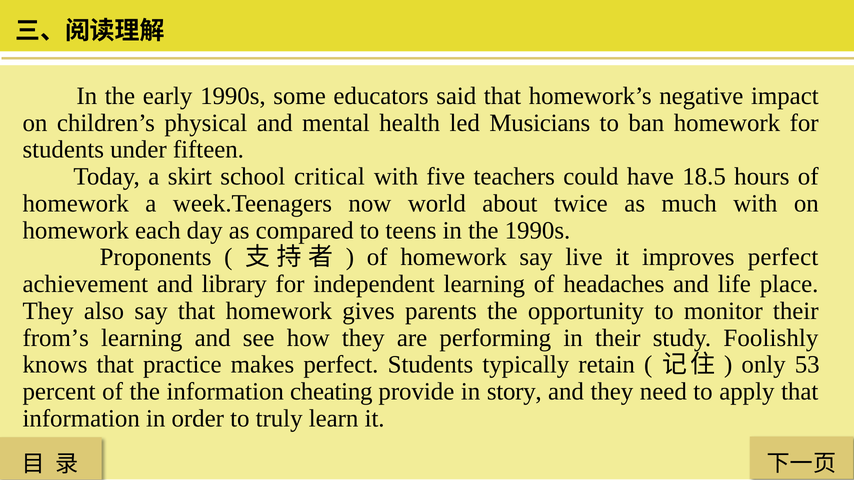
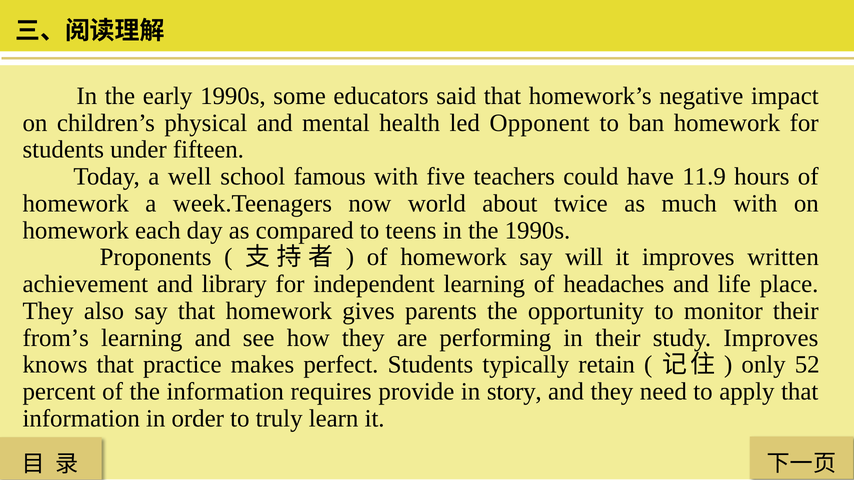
Musicians: Musicians -> Opponent
skirt: skirt -> well
critical: critical -> famous
18.5: 18.5 -> 11.9
live: live -> will
improves perfect: perfect -> written
study Foolishly: Foolishly -> Improves
53: 53 -> 52
cheating: cheating -> requires
